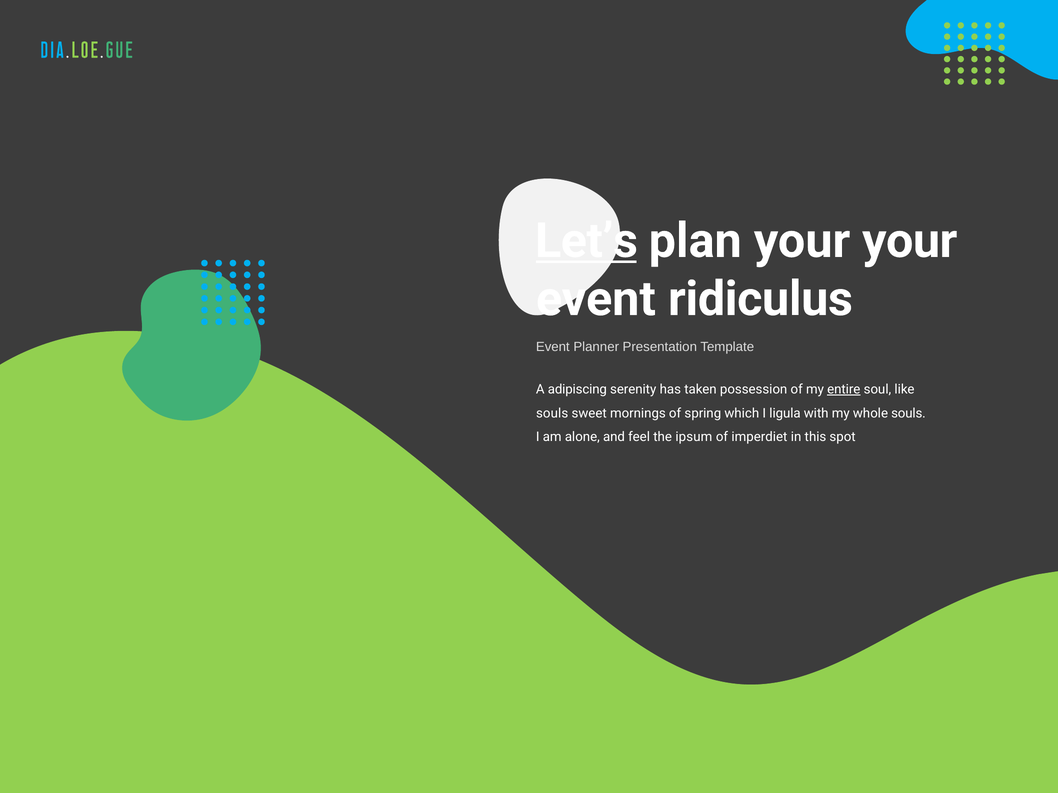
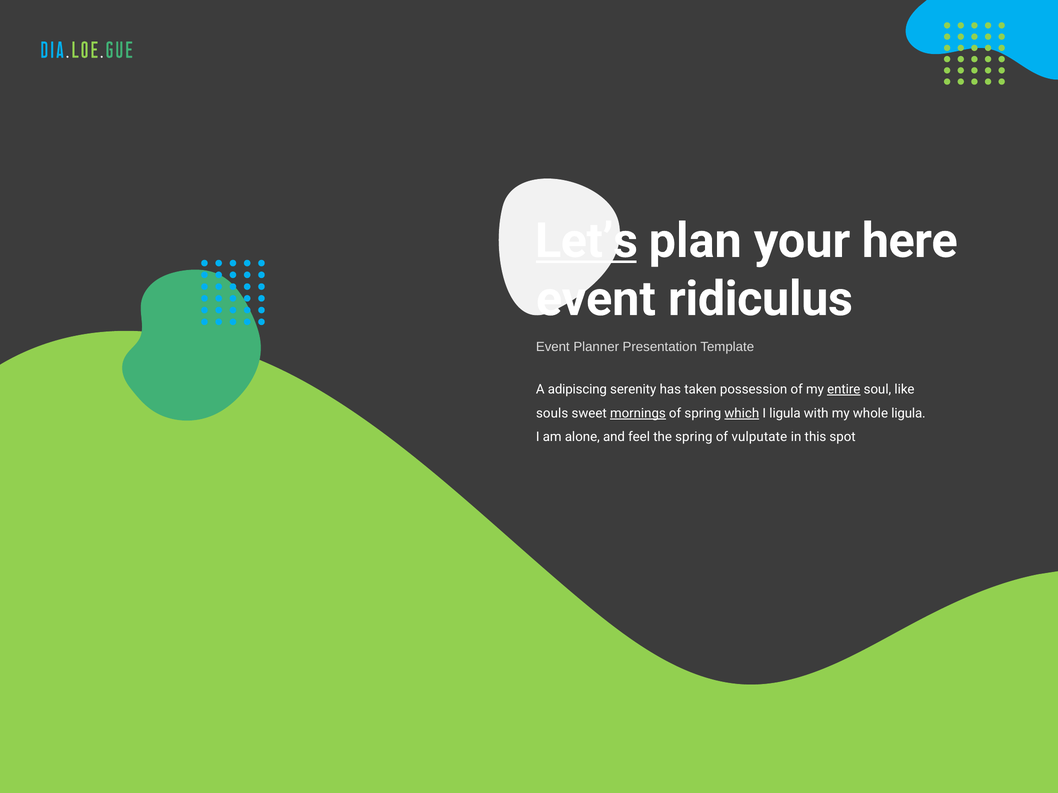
your your: your -> here
mornings underline: none -> present
which underline: none -> present
whole souls: souls -> ligula
the ipsum: ipsum -> spring
imperdiet: imperdiet -> vulputate
